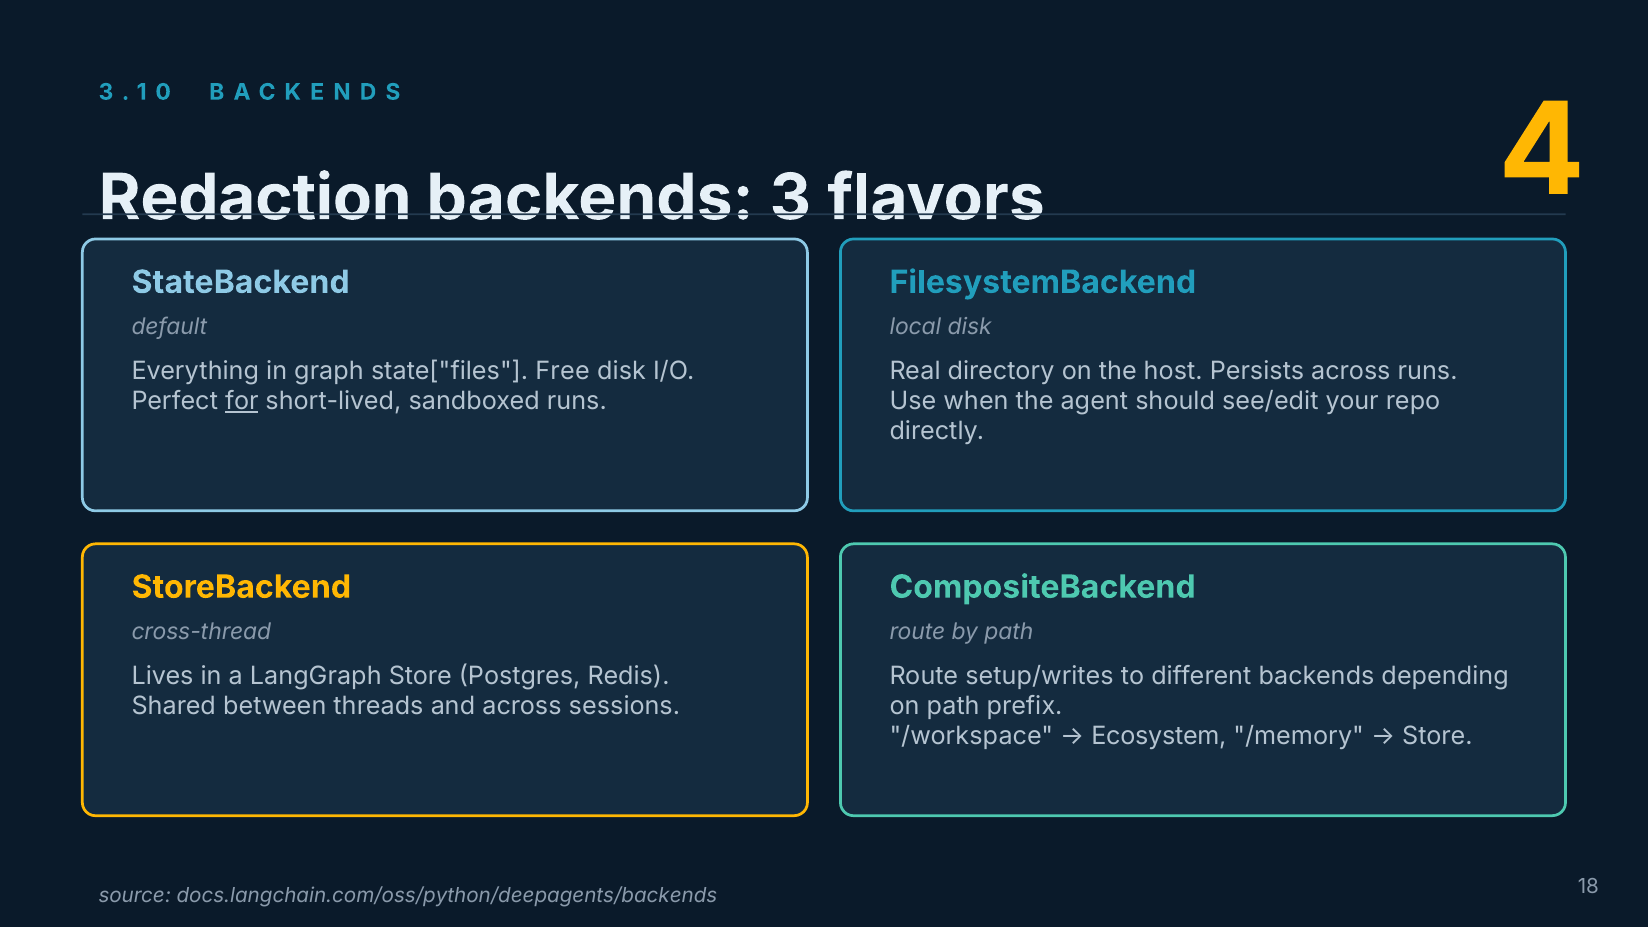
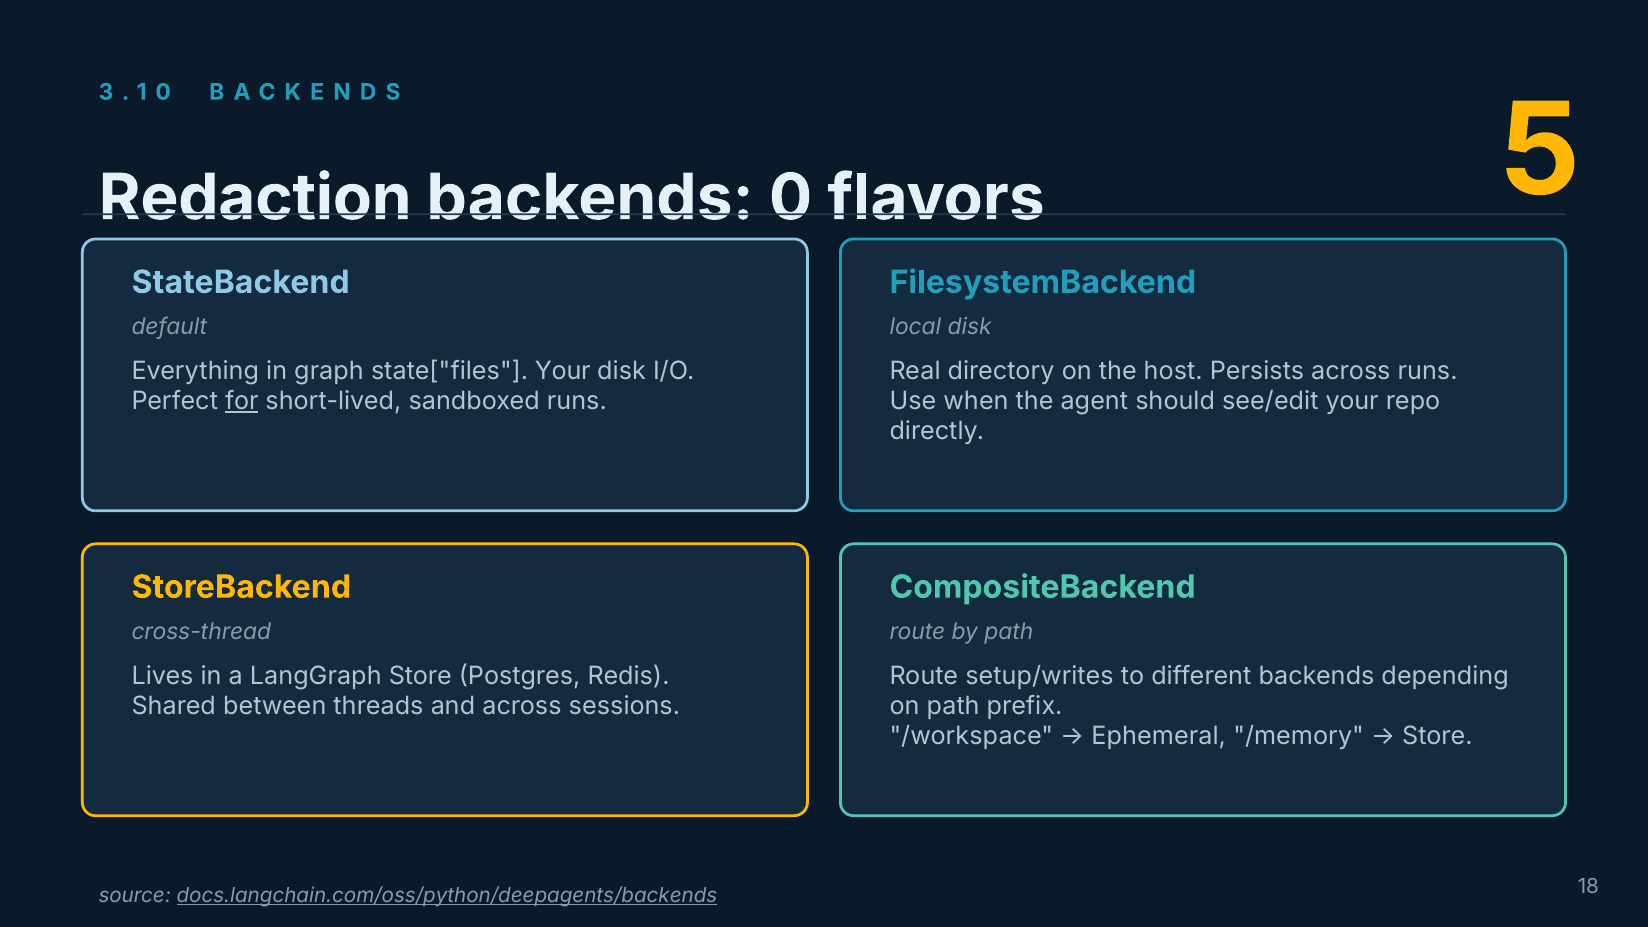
backends 3: 3 -> 0
4: 4 -> 5
state["files Free: Free -> Your
Ecosystem: Ecosystem -> Ephemeral
docs.langchain.com/oss/python/deepagents/backends underline: none -> present
